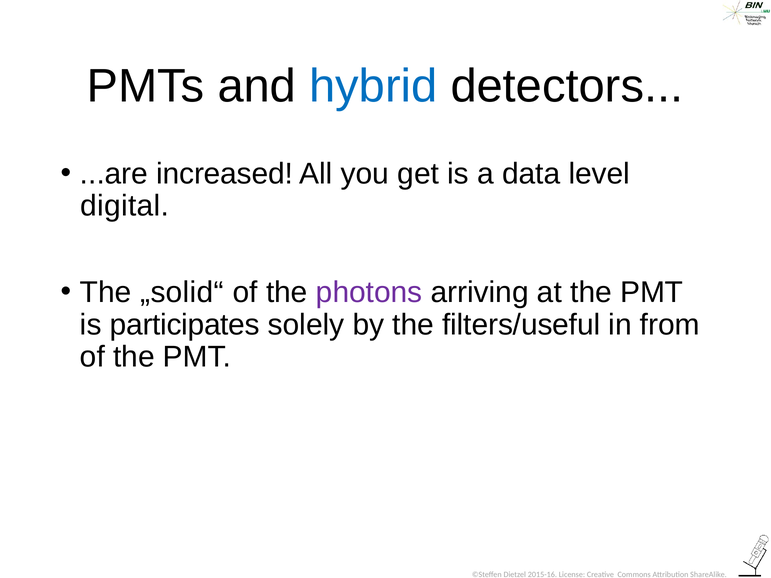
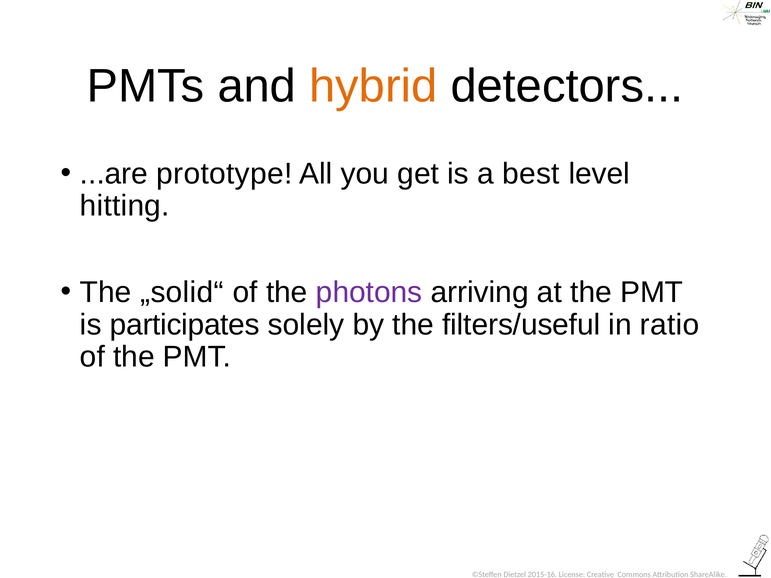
hybrid colour: blue -> orange
increased: increased -> prototype
data: data -> best
digital: digital -> hitting
from: from -> ratio
